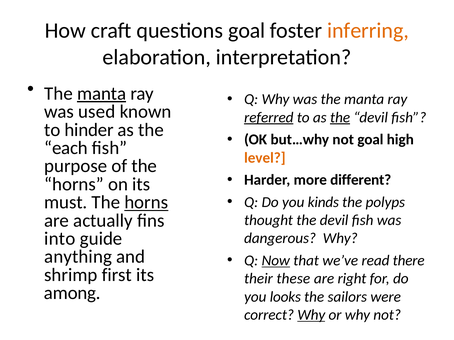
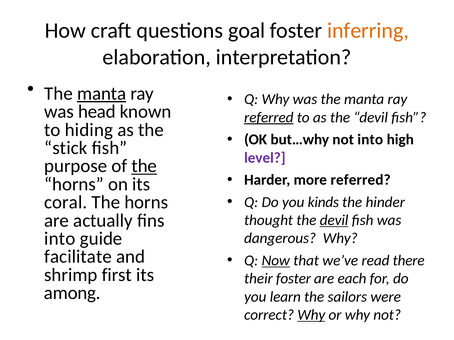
used: used -> head
the at (340, 118) underline: present -> none
hinder: hinder -> hiding
not goal: goal -> into
each: each -> stick
level colour: orange -> purple
the at (144, 166) underline: none -> present
more different: different -> referred
polyps: polyps -> hinder
must: must -> coral
horns at (146, 203) underline: present -> none
devil at (334, 221) underline: none -> present
anything: anything -> facilitate
their these: these -> foster
right: right -> each
looks: looks -> learn
